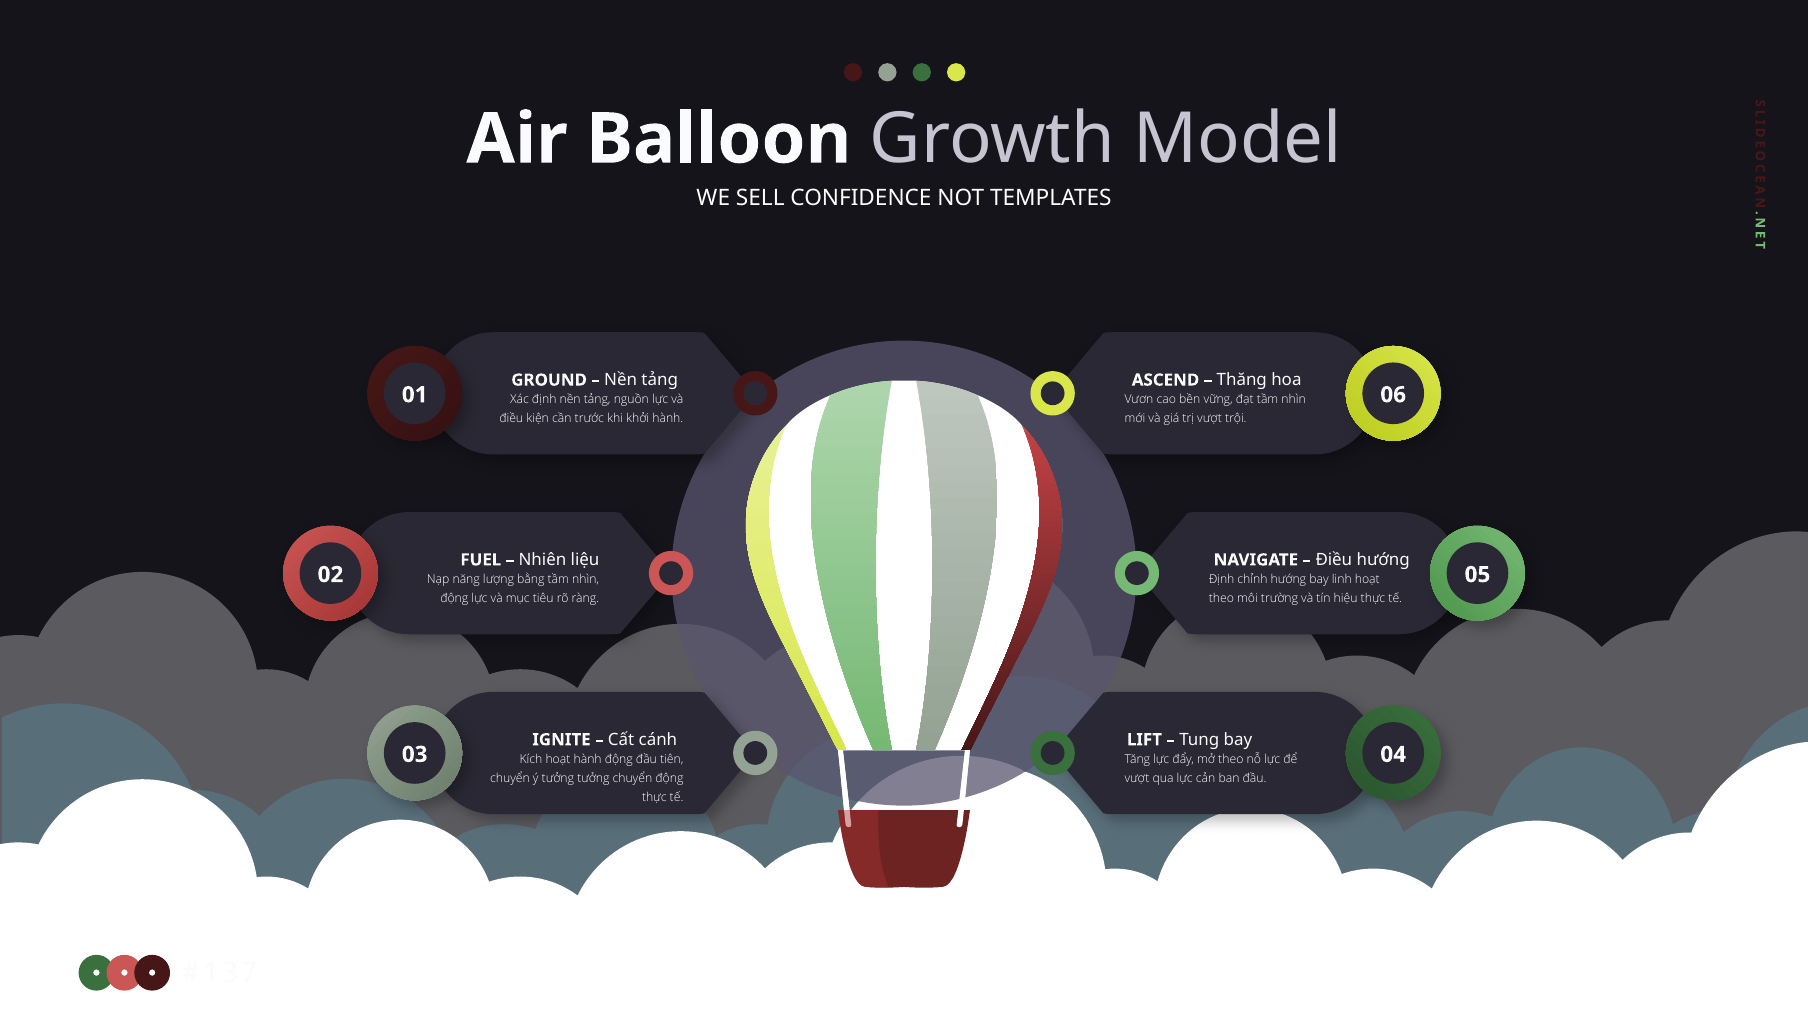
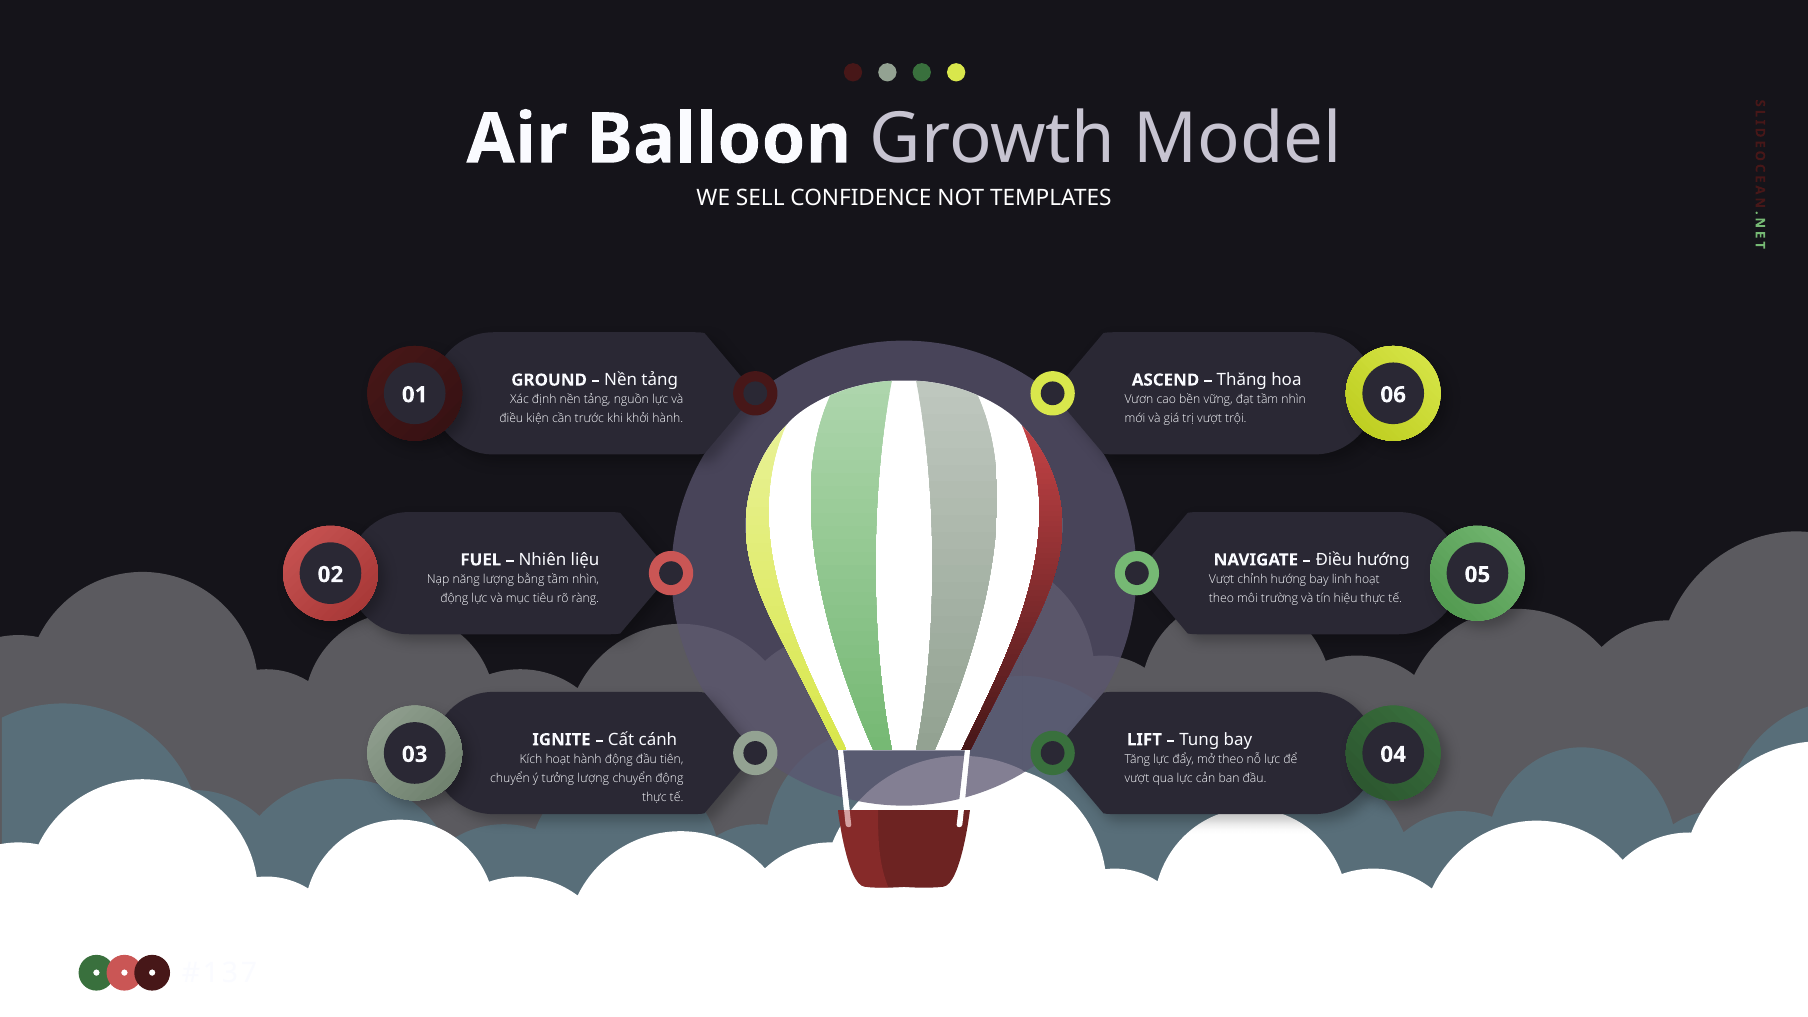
Định at (1222, 579): Định -> Vượt
tưởng tưởng: tưởng -> lượng
